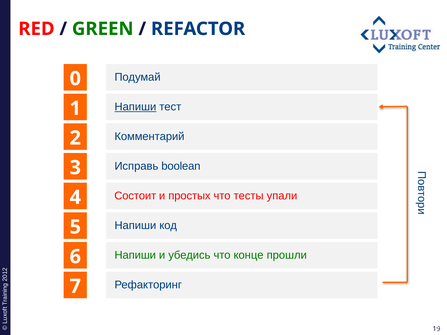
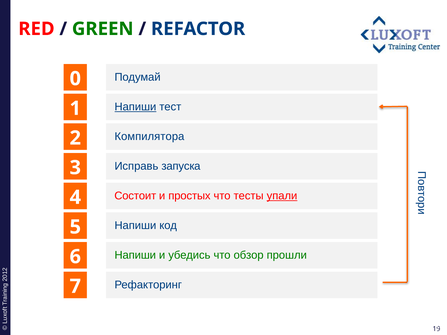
Комментарий: Комментарий -> Компилятора
boolean: boolean -> запуска
упали underline: none -> present
конце: конце -> обзор
